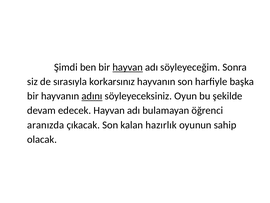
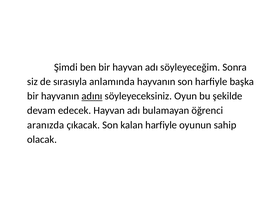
hayvan at (128, 67) underline: present -> none
korkarsınız: korkarsınız -> anlamında
kalan hazırlık: hazırlık -> harfiyle
